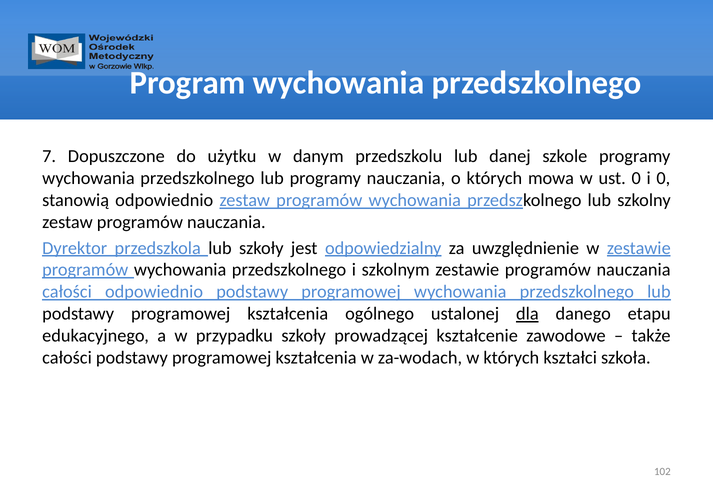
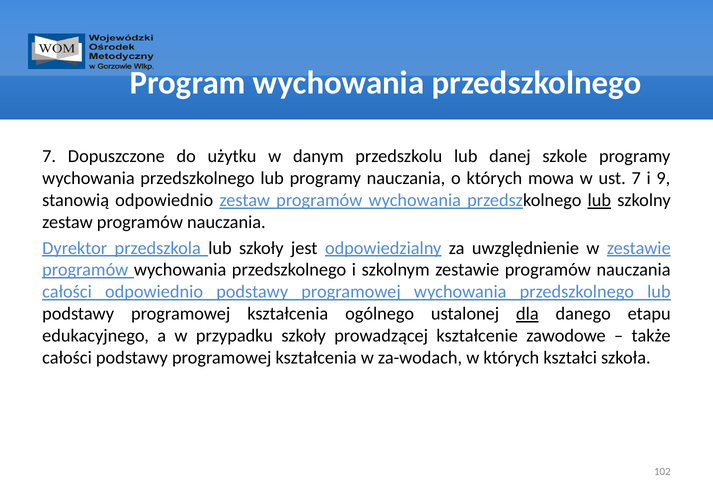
ust 0: 0 -> 7
i 0: 0 -> 9
lub at (599, 200) underline: none -> present
